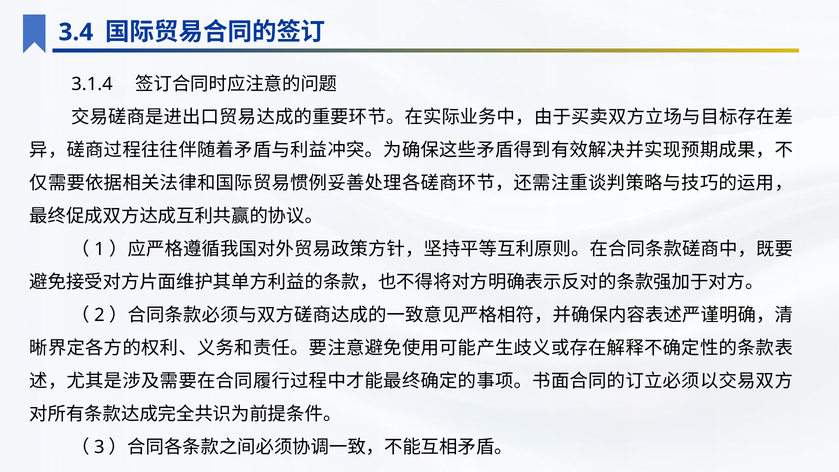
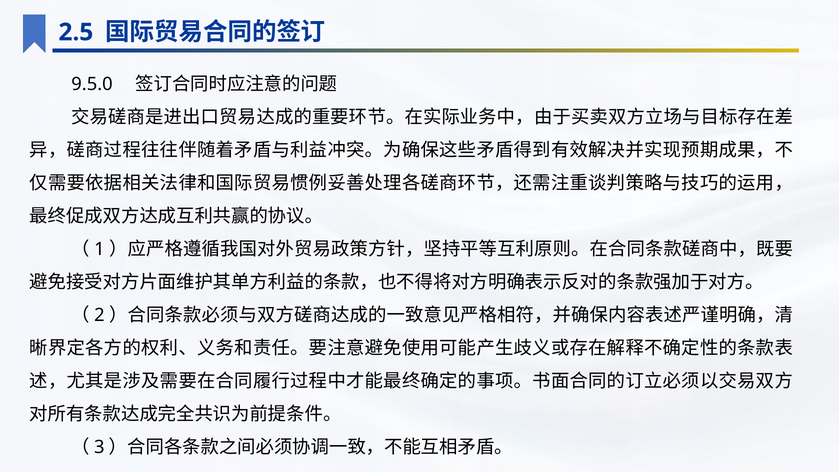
3.4: 3.4 -> 2.5
3.1.4: 3.1.4 -> 9.5.0
